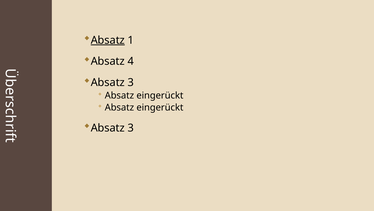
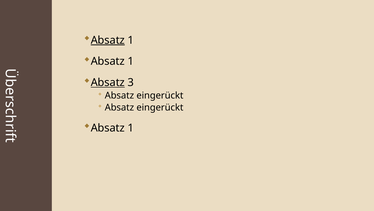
4 at (131, 61): 4 -> 1
Absatz at (108, 82) underline: none -> present
3 at (131, 128): 3 -> 1
